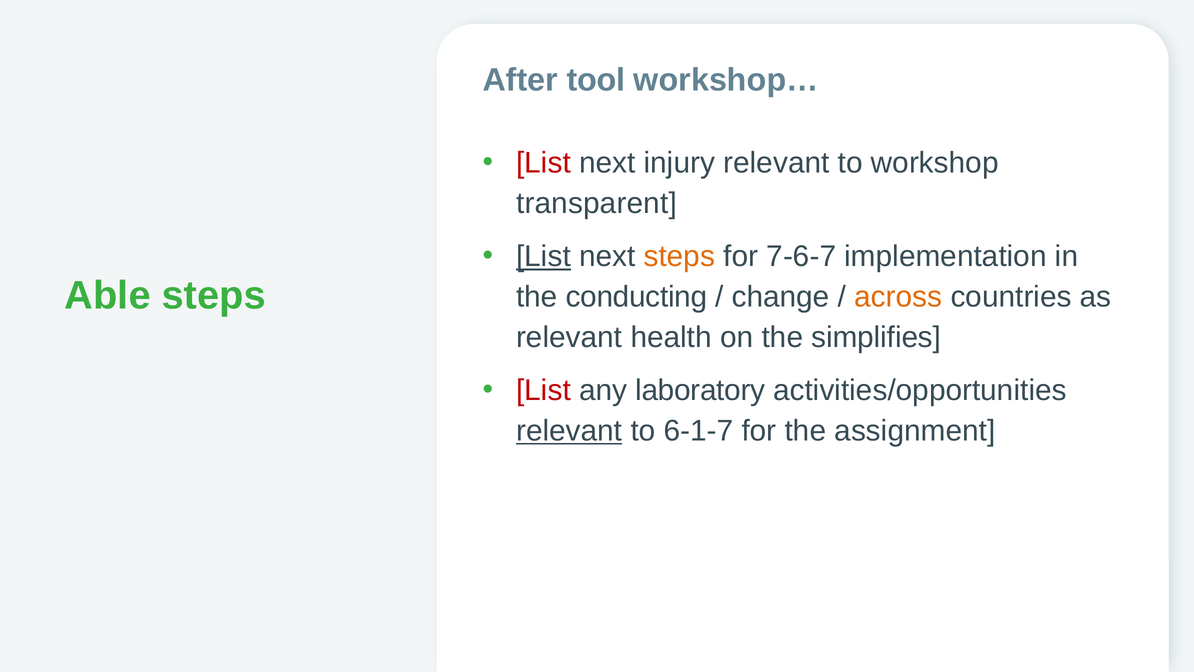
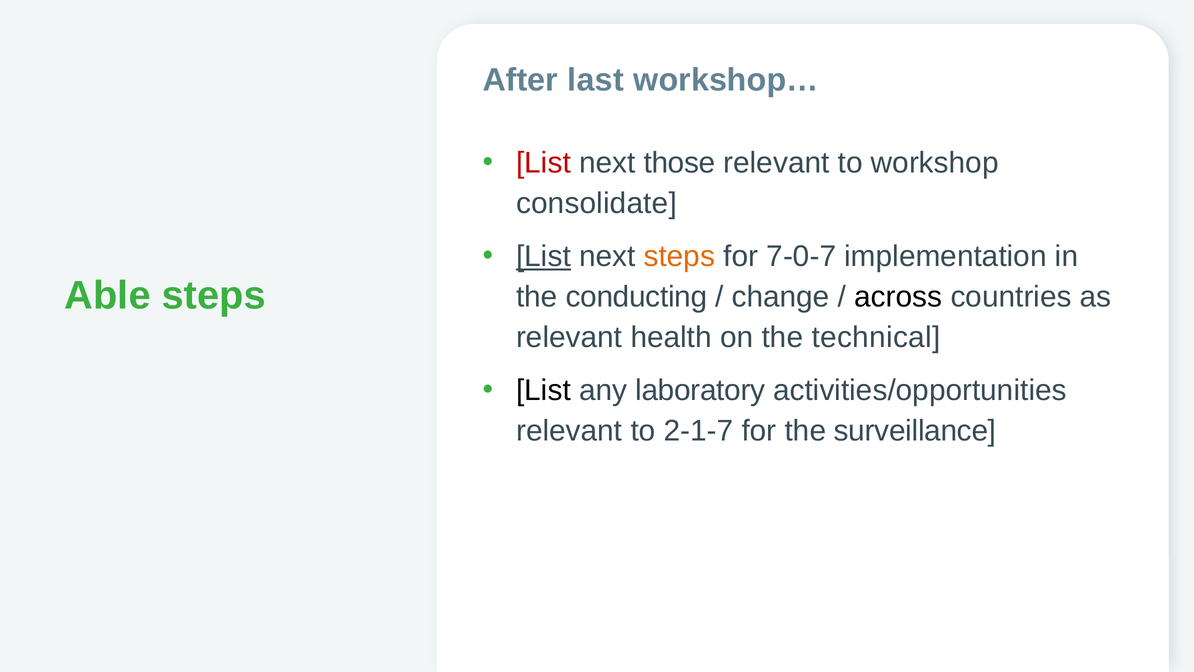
tool: tool -> last
injury: injury -> those
transparent: transparent -> consolidate
7-6-7: 7-6-7 -> 7-0-7
across colour: orange -> black
simplifies: simplifies -> technical
List at (543, 390) colour: red -> black
relevant at (569, 431) underline: present -> none
6-1-7: 6-1-7 -> 2-1-7
assignment: assignment -> surveillance
